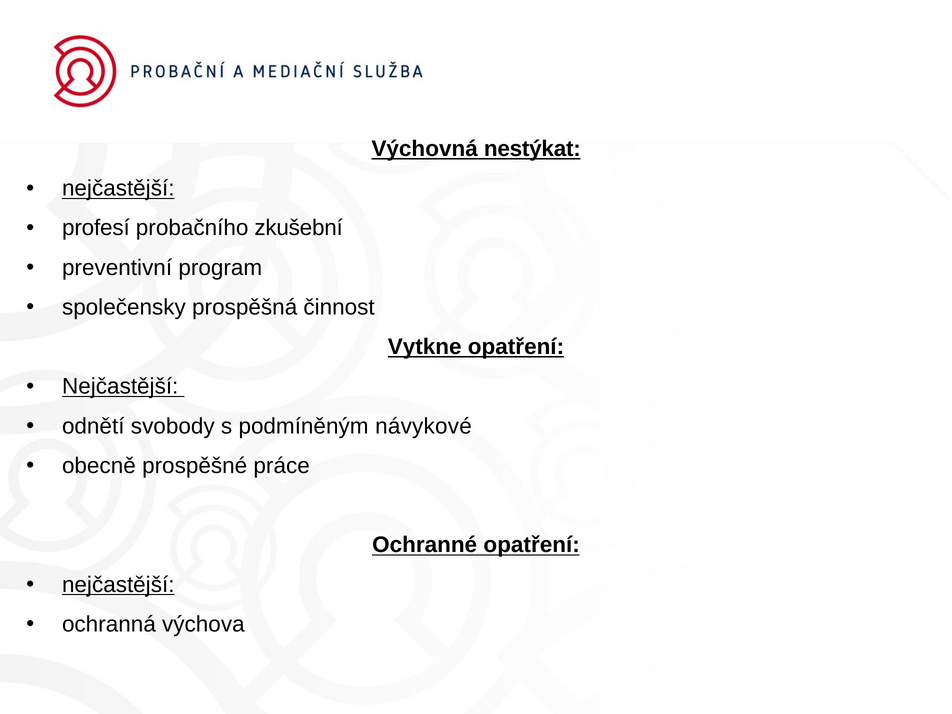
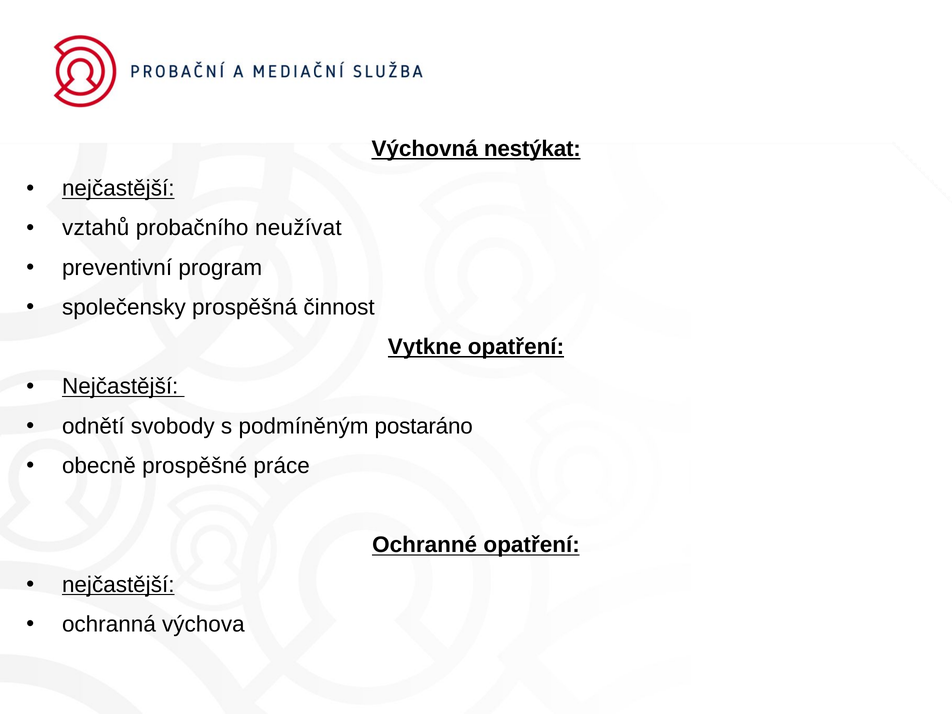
profesí: profesí -> vztahů
zkušební: zkušební -> neužívat
návykové: návykové -> postaráno
